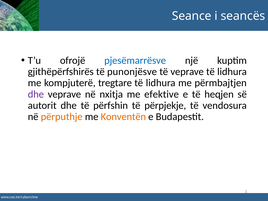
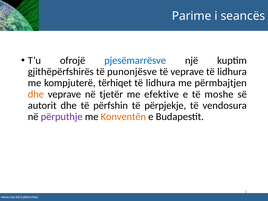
Seance: Seance -> Parime
tregtare: tregtare -> tërhiqet
dhe at (36, 94) colour: purple -> orange
nxitja: nxitja -> tjetër
heqjen: heqjen -> moshe
përputhje colour: orange -> purple
